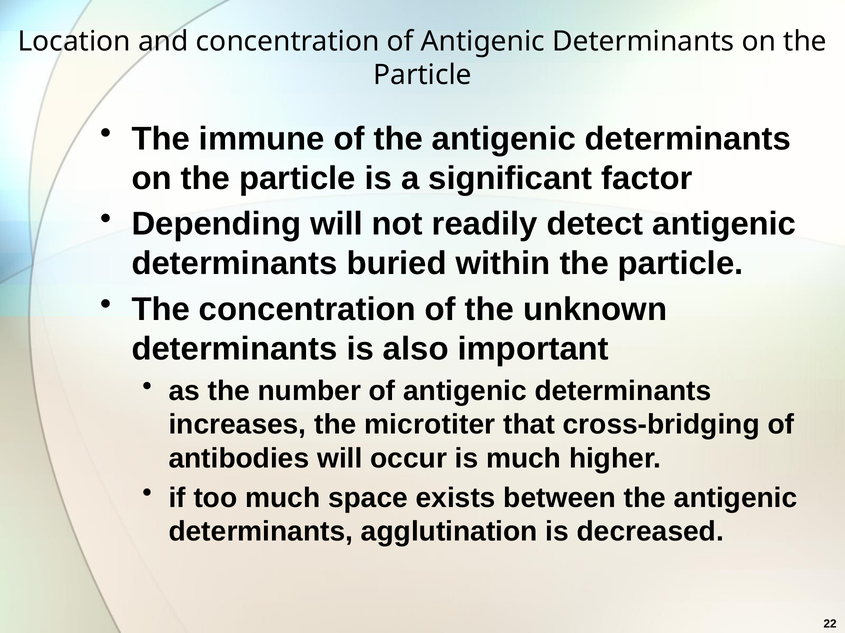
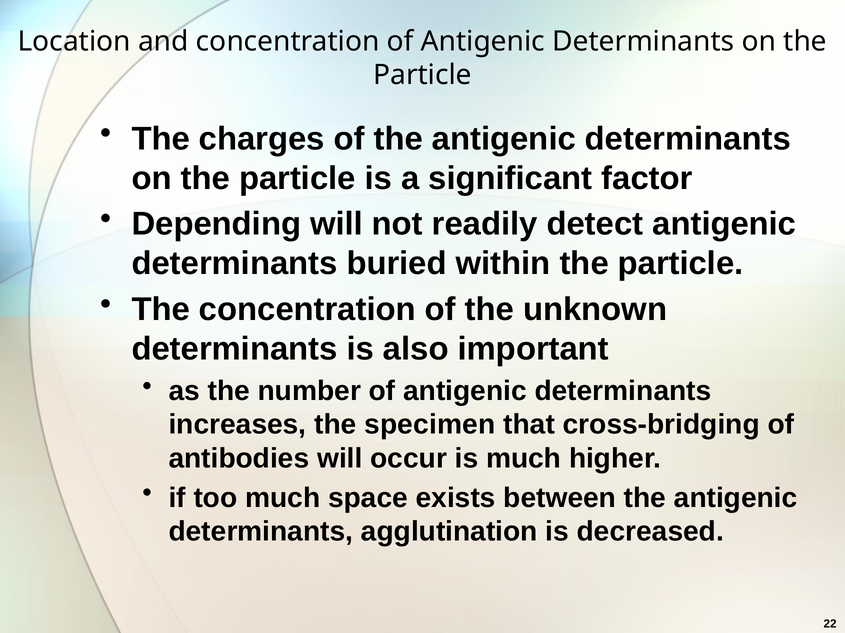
immune: immune -> charges
microtiter: microtiter -> specimen
